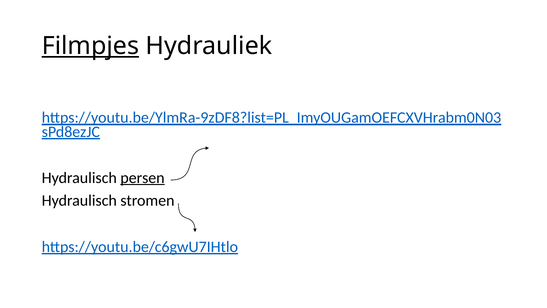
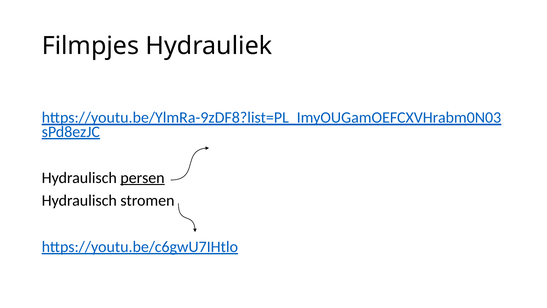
Filmpjes underline: present -> none
